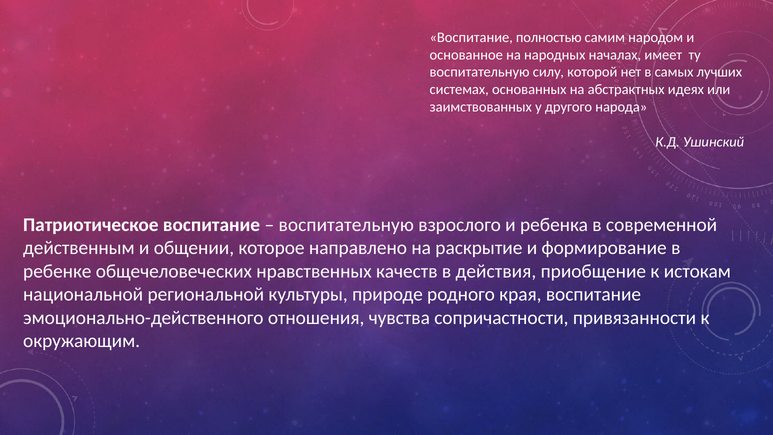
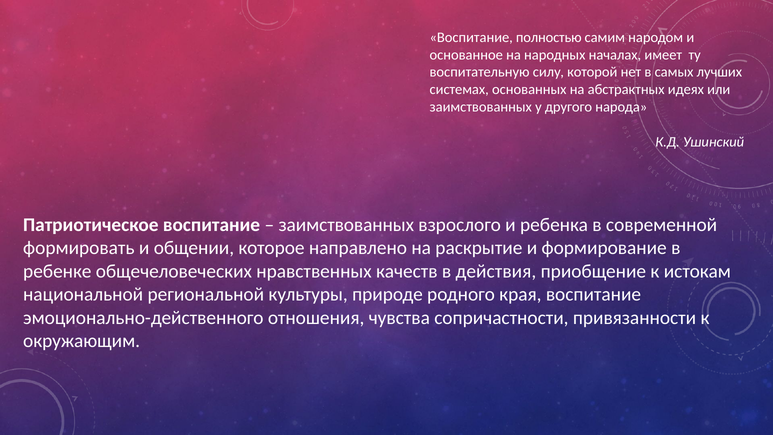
воспитательную at (346, 225): воспитательную -> заимствованных
действенным: действенным -> формировать
